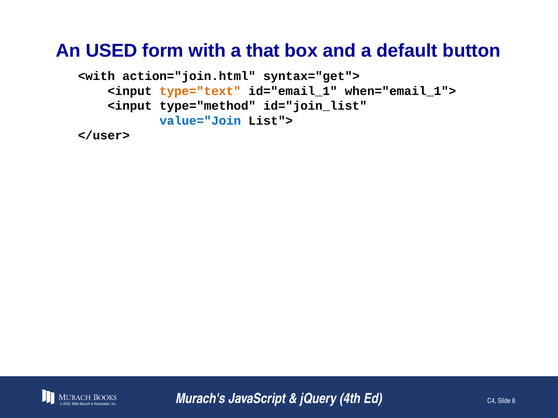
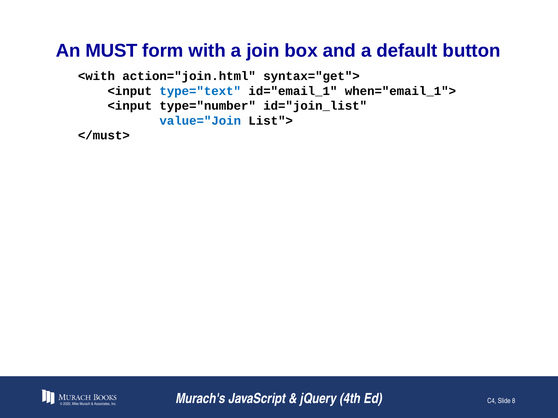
USED: USED -> MUST
that: that -> join
type="text colour: orange -> blue
type="method: type="method -> type="number
</user>: </user> -> </must>
